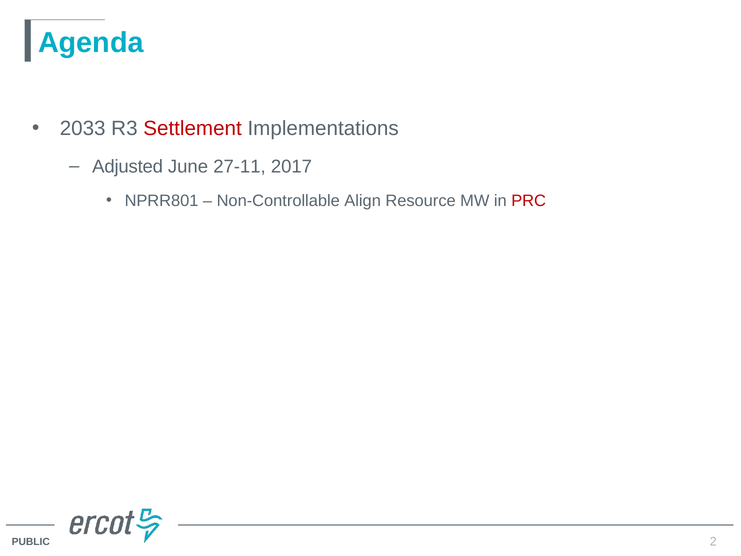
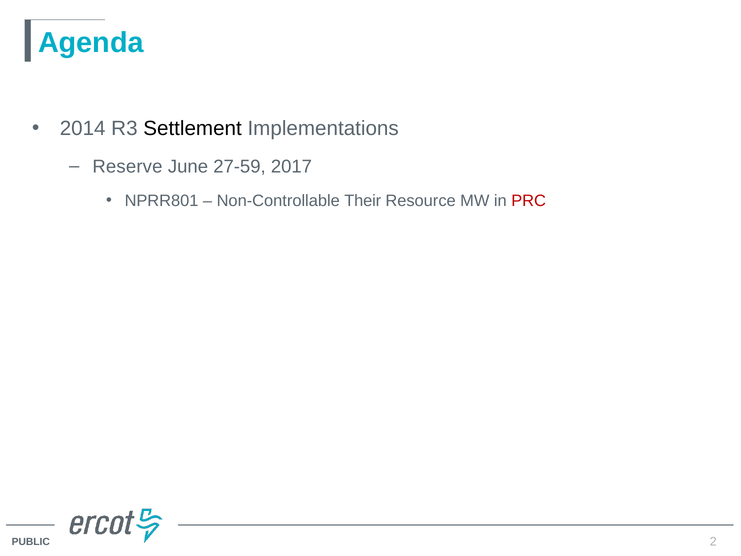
2033: 2033 -> 2014
Settlement colour: red -> black
Adjusted: Adjusted -> Reserve
27-11: 27-11 -> 27-59
Align: Align -> Their
